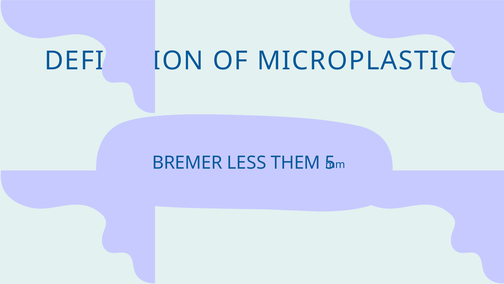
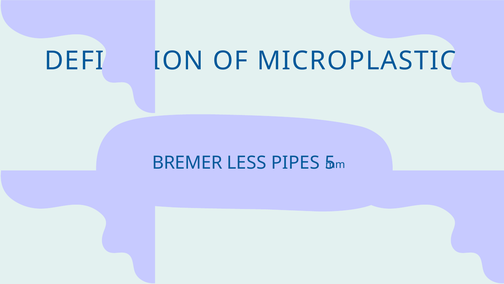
THEM: THEM -> PIPES
